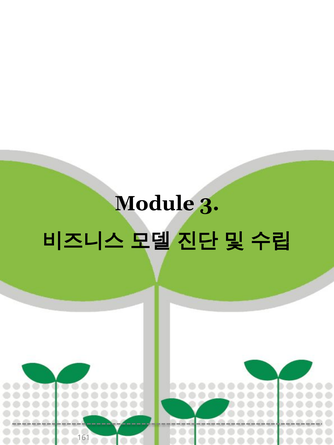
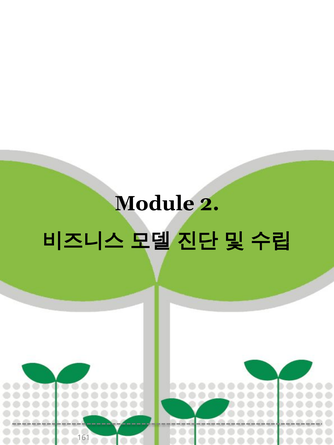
3: 3 -> 2
